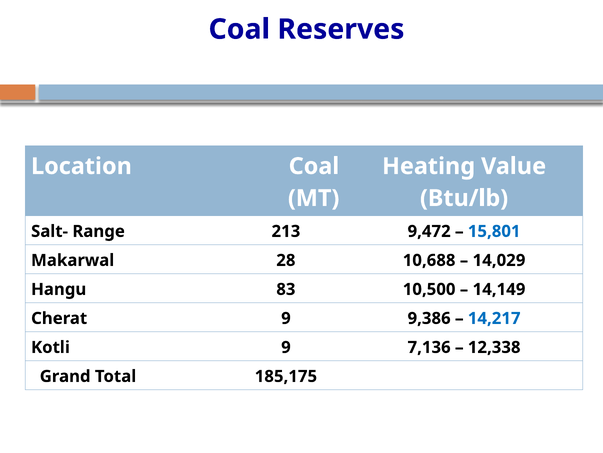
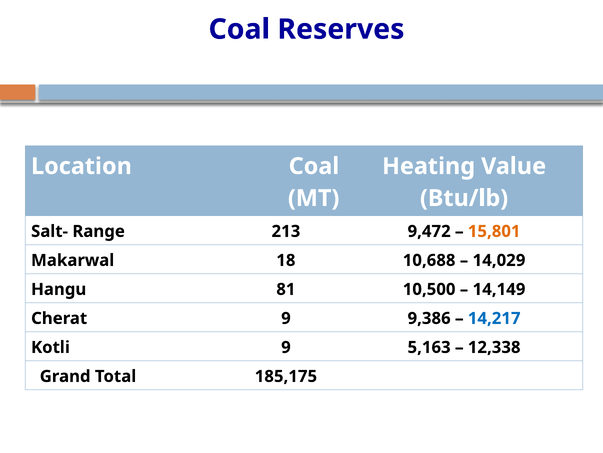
15,801 colour: blue -> orange
28: 28 -> 18
83: 83 -> 81
7,136: 7,136 -> 5,163
